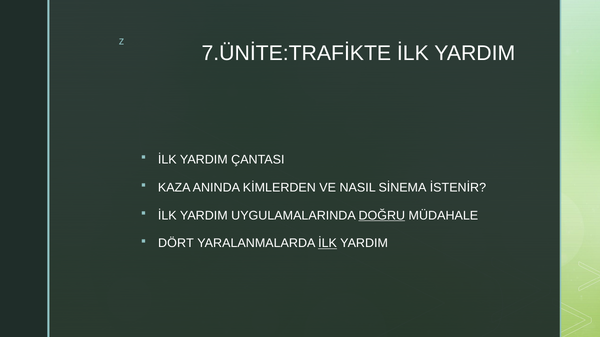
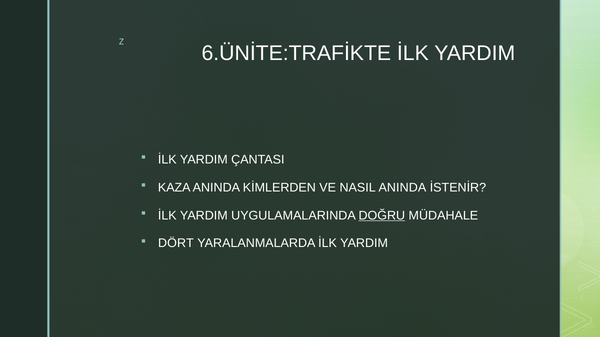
7.ÜNİTE:TRAFİKTE: 7.ÜNİTE:TRAFİKTE -> 6.ÜNİTE:TRAFİKTE
NASIL SİNEMA: SİNEMA -> ANINDA
İLK at (328, 244) underline: present -> none
